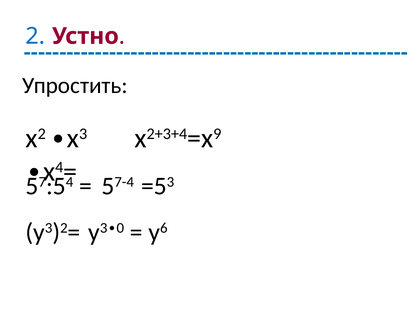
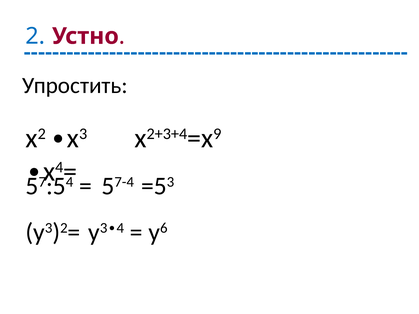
0: 0 -> 4
